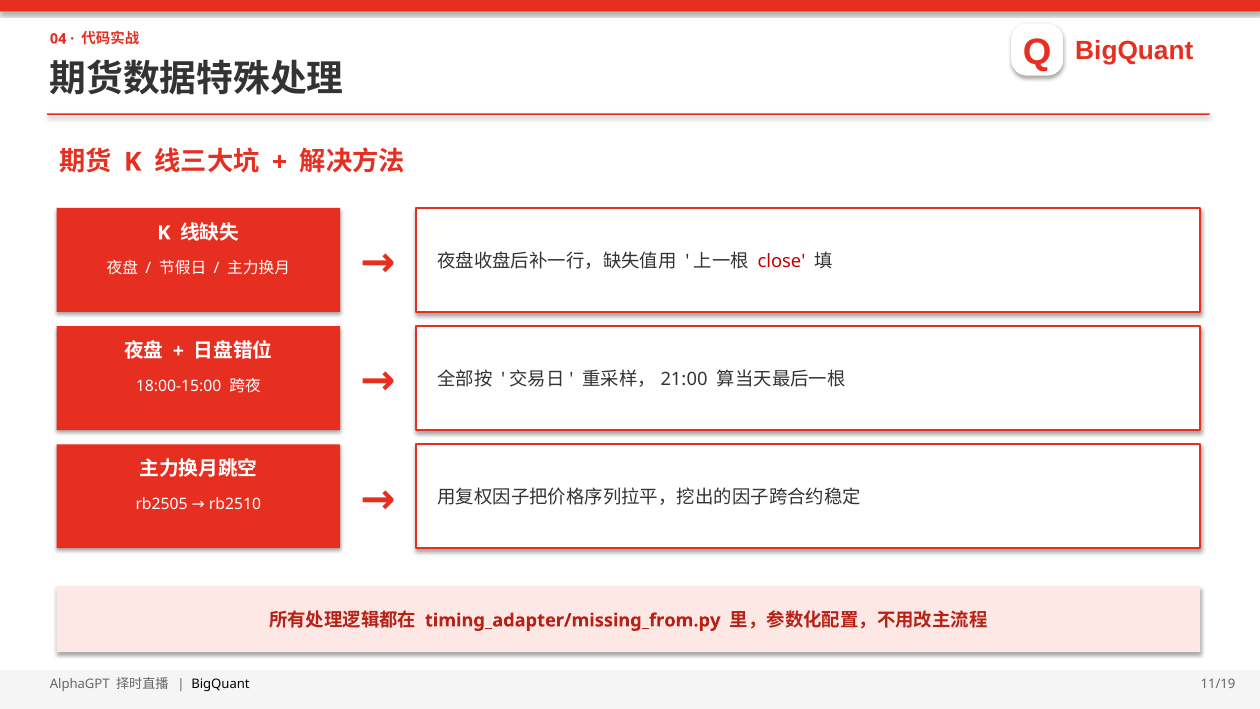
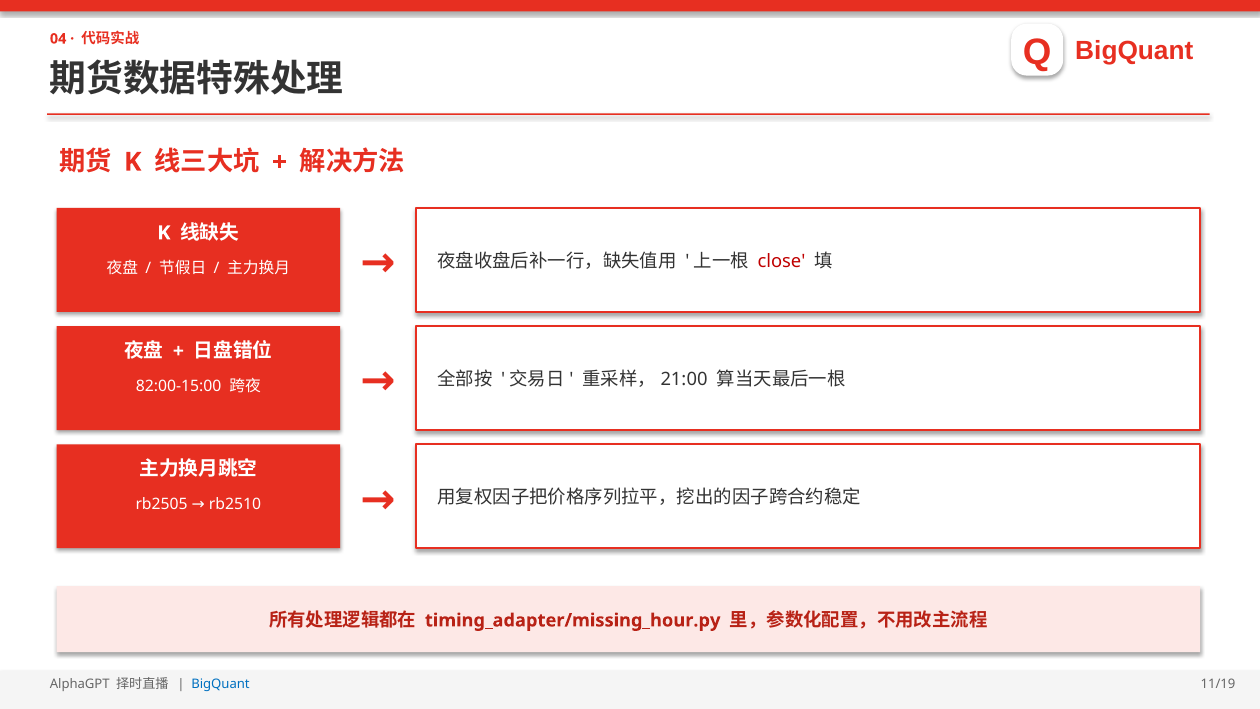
18:00-15:00: 18:00-15:00 -> 82:00-15:00
timing_adapter/missing_from.py: timing_adapter/missing_from.py -> timing_adapter/missing_hour.py
BigQuant at (221, 684) colour: black -> blue
